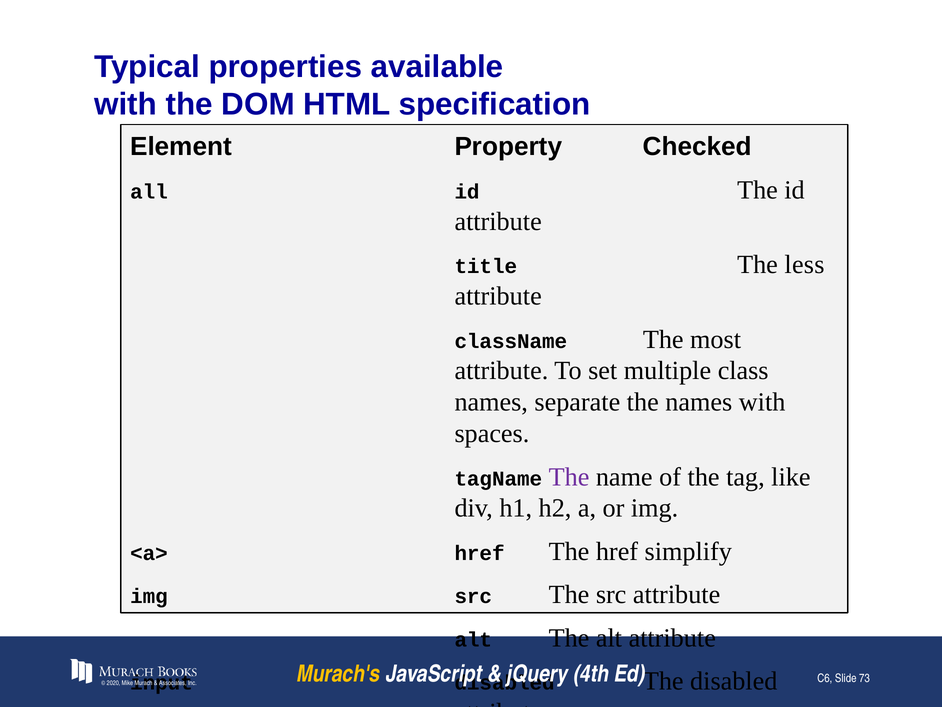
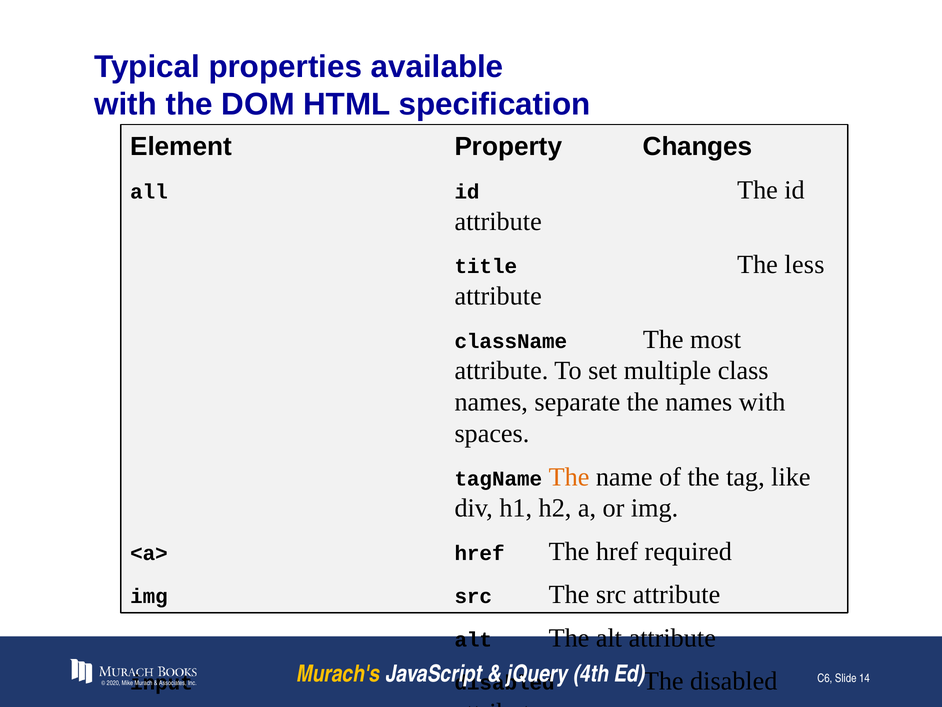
Checked: Checked -> Changes
The at (569, 477) colour: purple -> orange
simplify: simplify -> required
73: 73 -> 14
